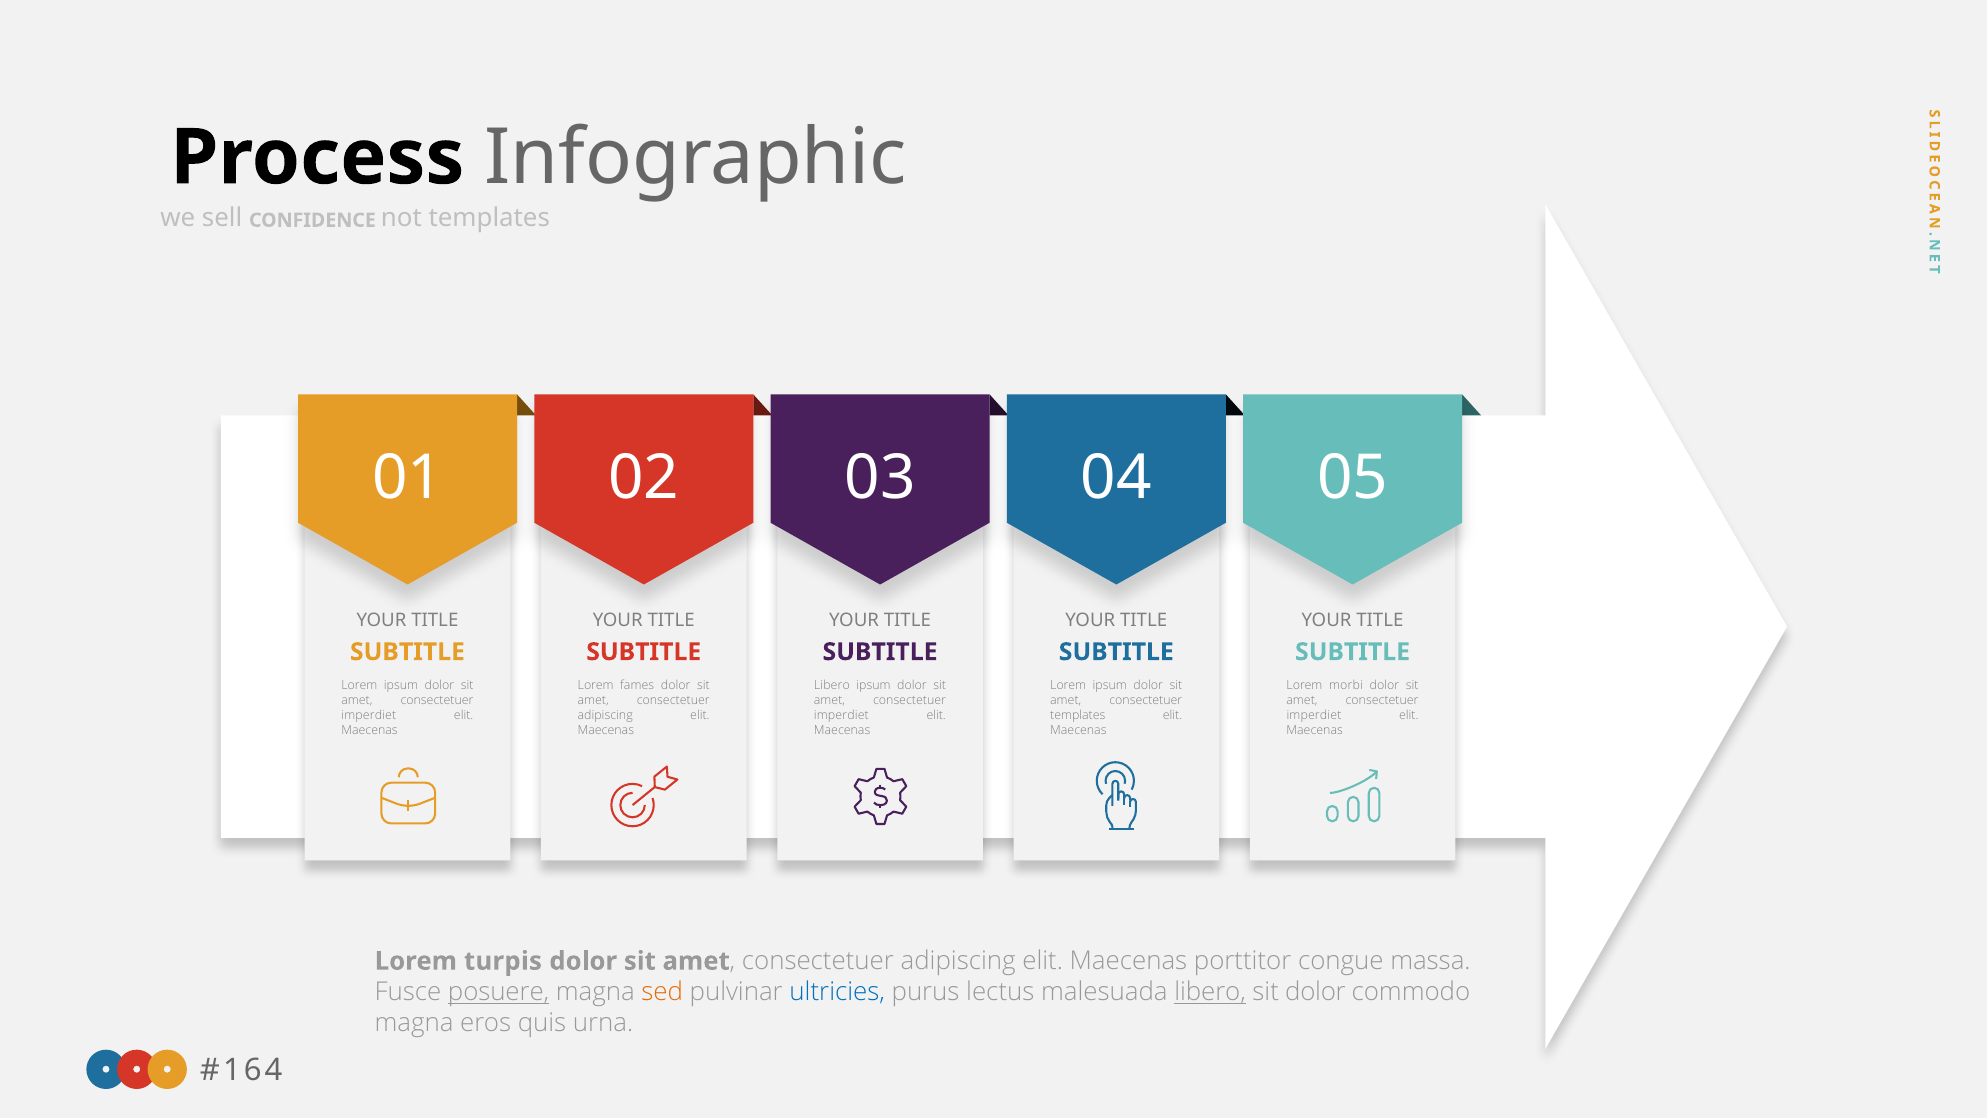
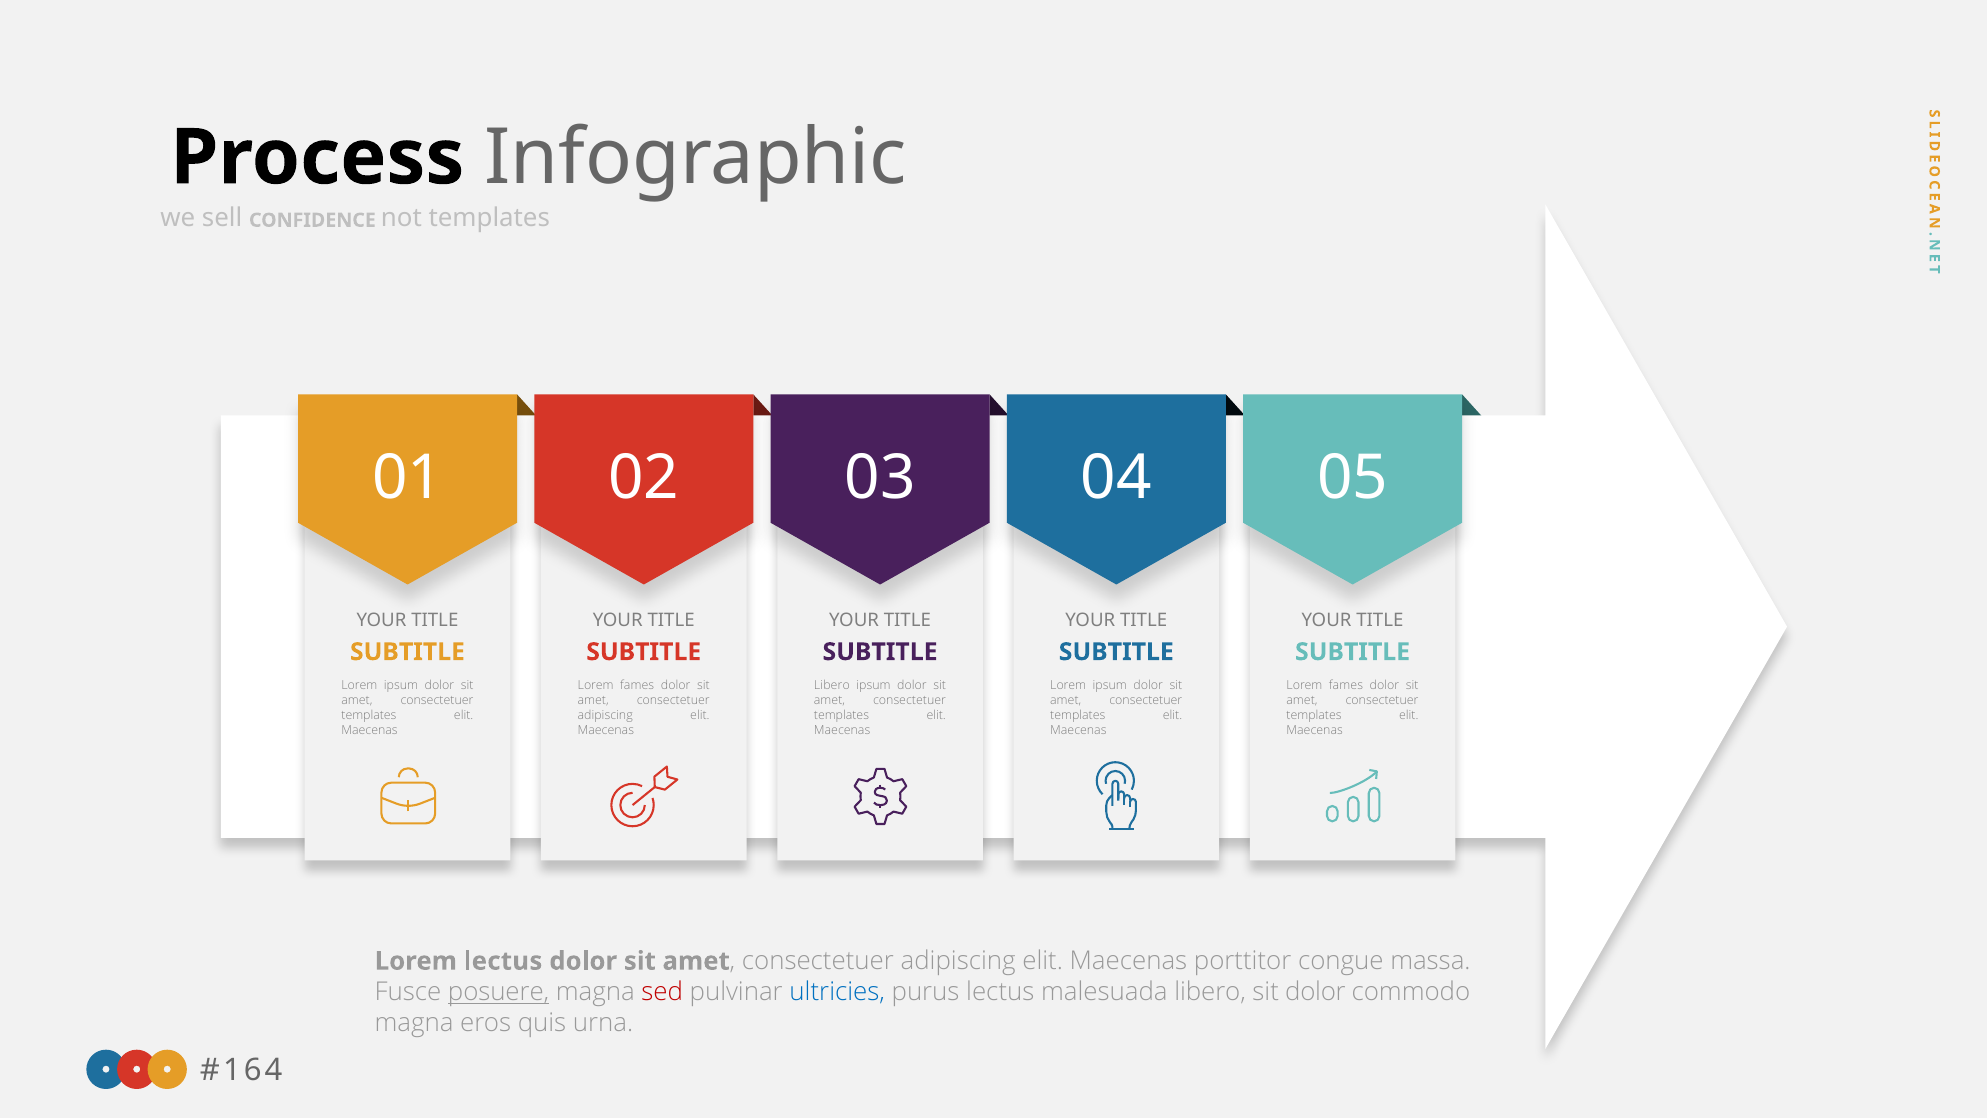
morbi at (1346, 686): morbi -> fames
imperdiet at (369, 715): imperdiet -> templates
imperdiet at (841, 715): imperdiet -> templates
imperdiet at (1314, 715): imperdiet -> templates
Lorem turpis: turpis -> lectus
sed colour: orange -> red
libero at (1210, 992) underline: present -> none
